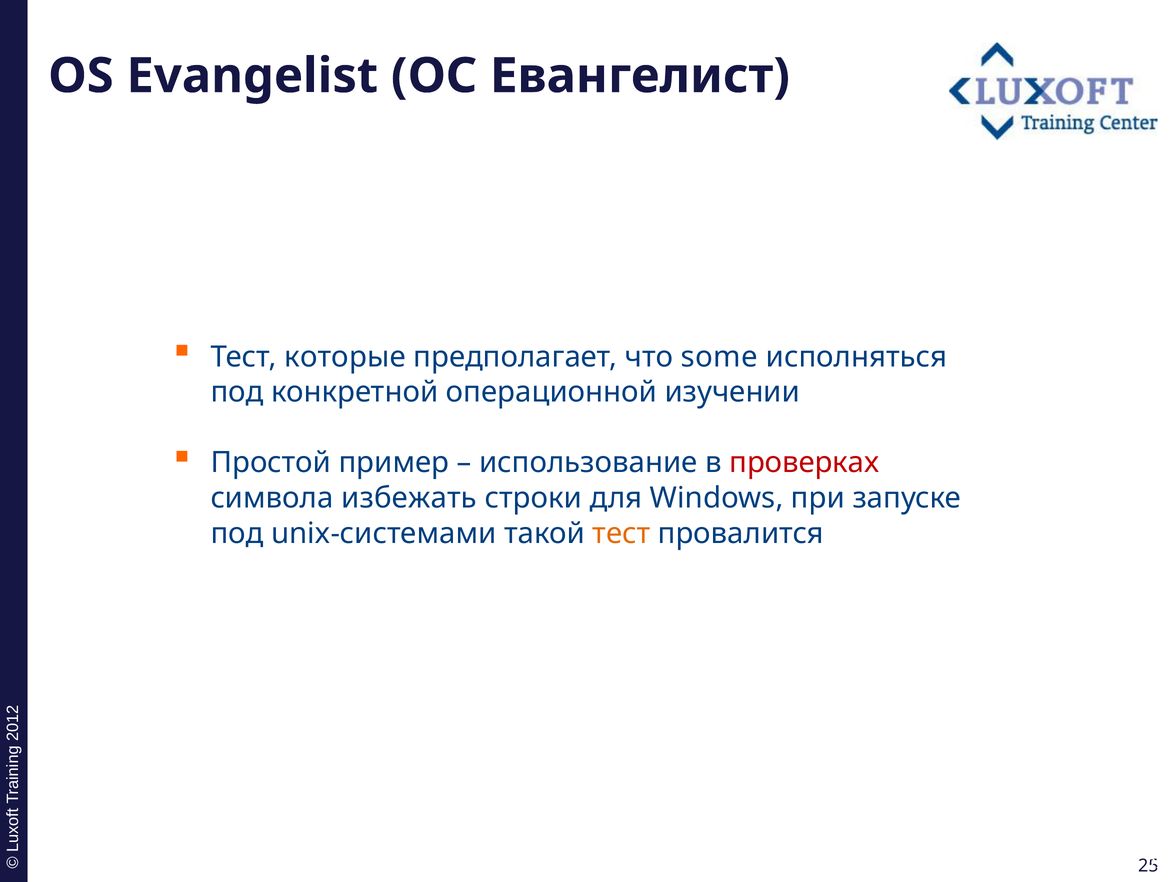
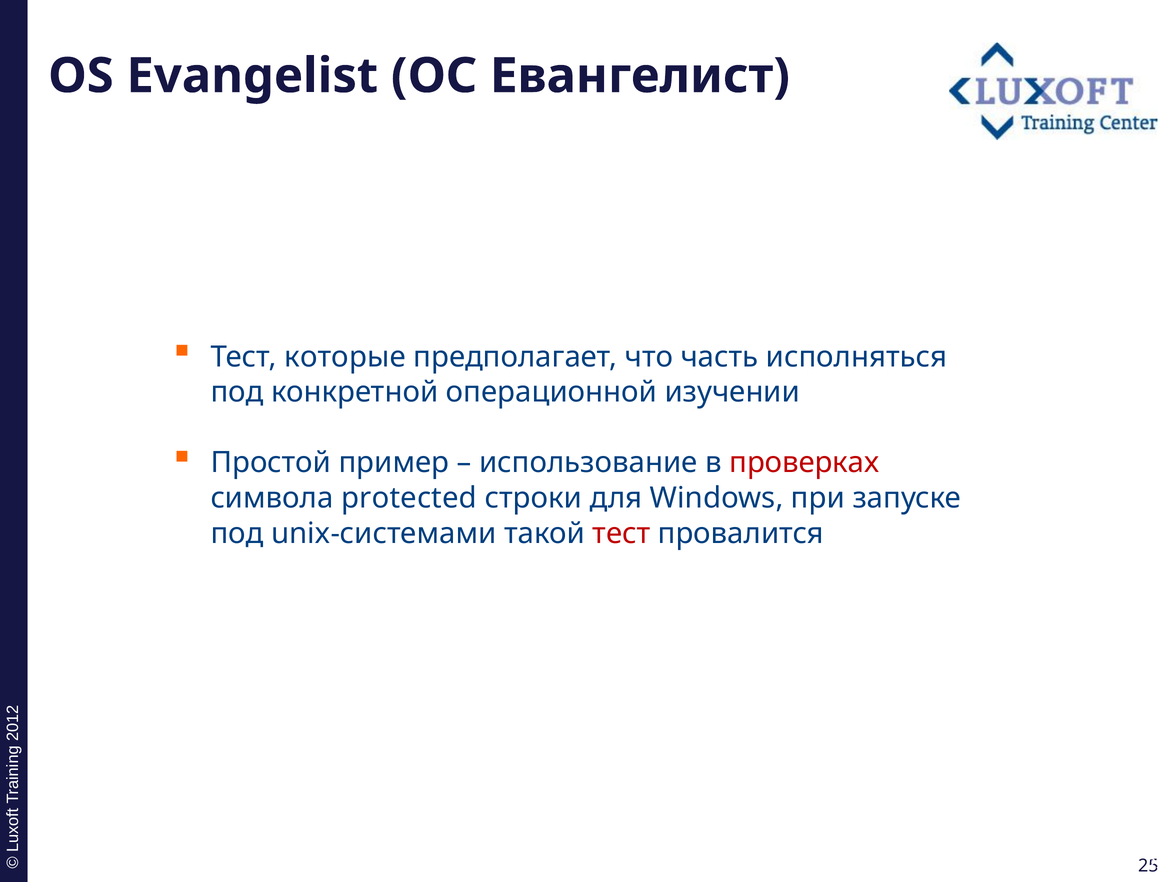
some: some -> часть
избежать: избежать -> protected
тест at (621, 533) colour: orange -> red
